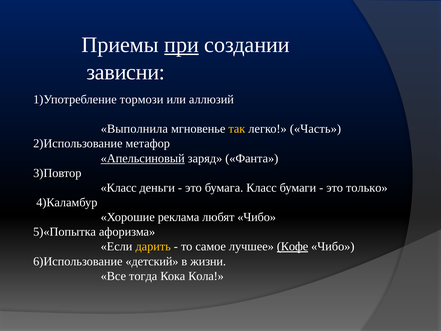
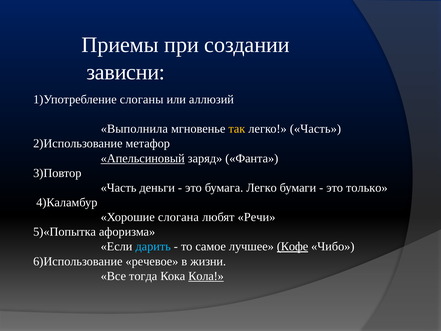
при underline: present -> none
тормози: тормози -> слоганы
Класс at (119, 188): Класс -> Часть
бумага Класс: Класс -> Легко
реклама: реклама -> слогана
любят Чибо: Чибо -> Речи
дарить colour: yellow -> light blue
детский: детский -> речевое
Кола underline: none -> present
